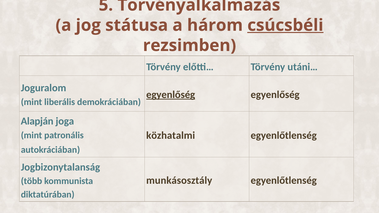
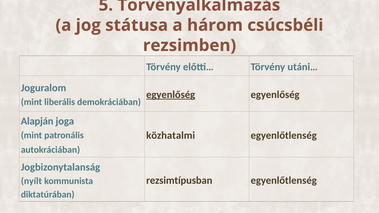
csúcsbéli underline: present -> none
munkásosztály: munkásosztály -> rezsimtípusban
több: több -> nyílt
